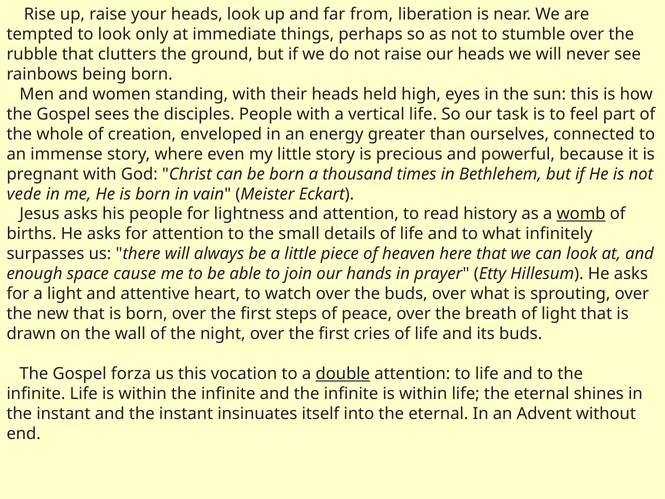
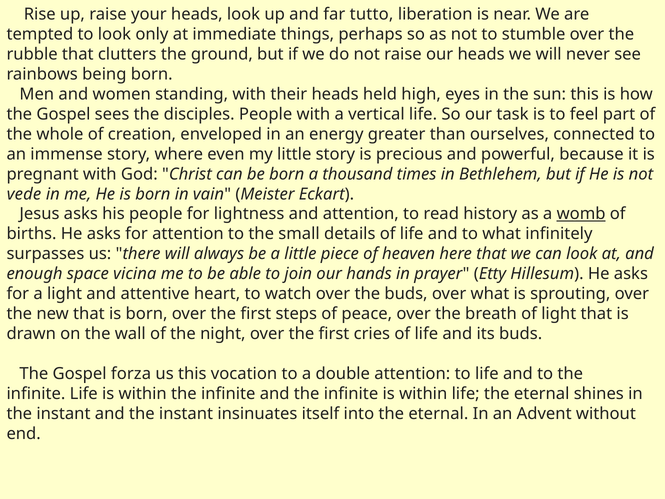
from: from -> tutto
cause: cause -> vicina
double underline: present -> none
